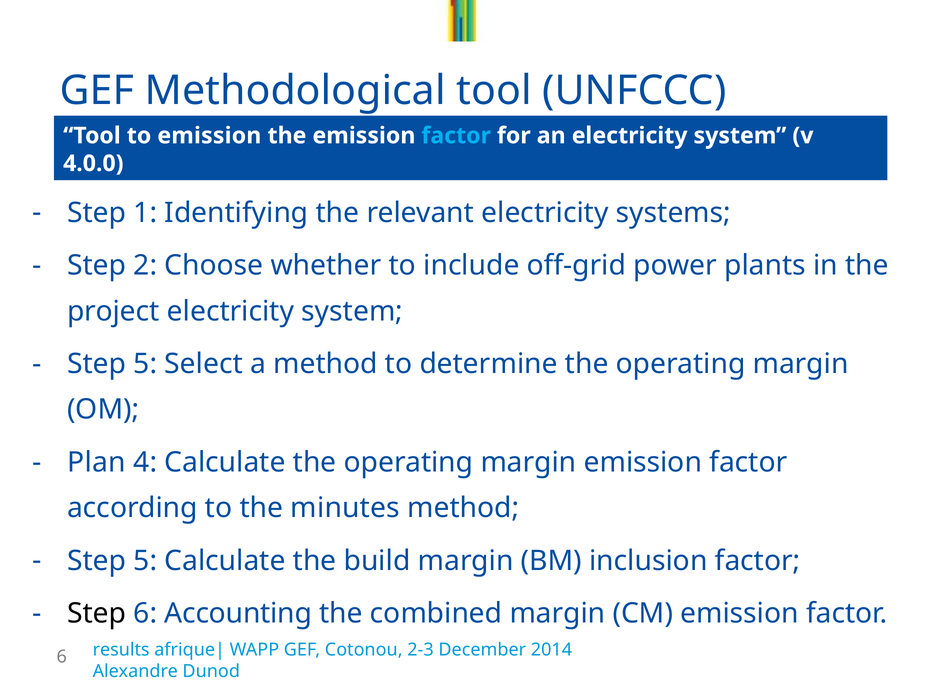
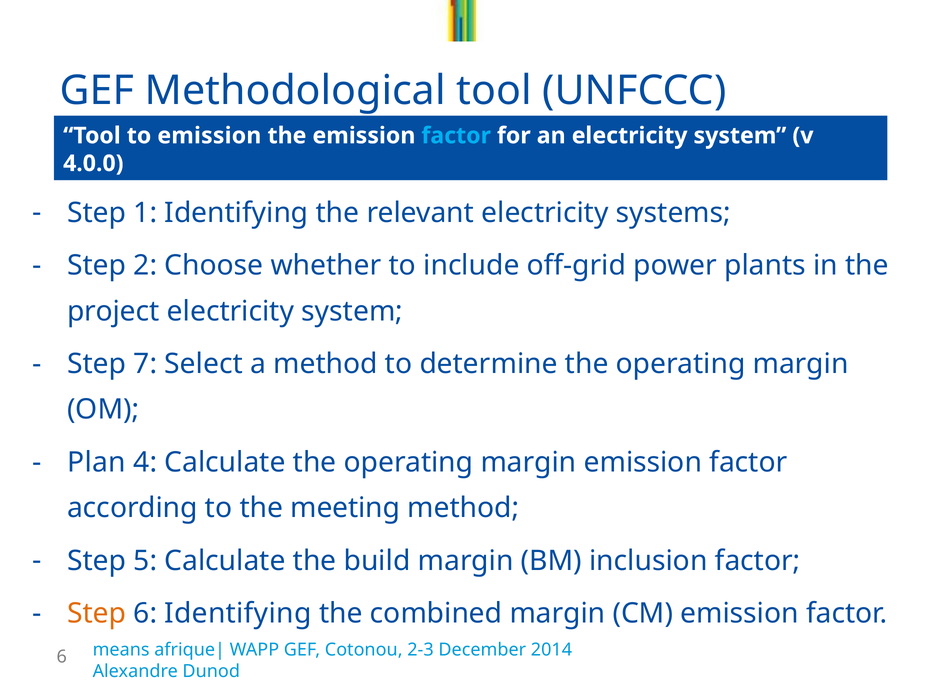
5 at (145, 364): 5 -> 7
minutes: minutes -> meeting
Step at (97, 614) colour: black -> orange
6 Accounting: Accounting -> Identifying
results: results -> means
